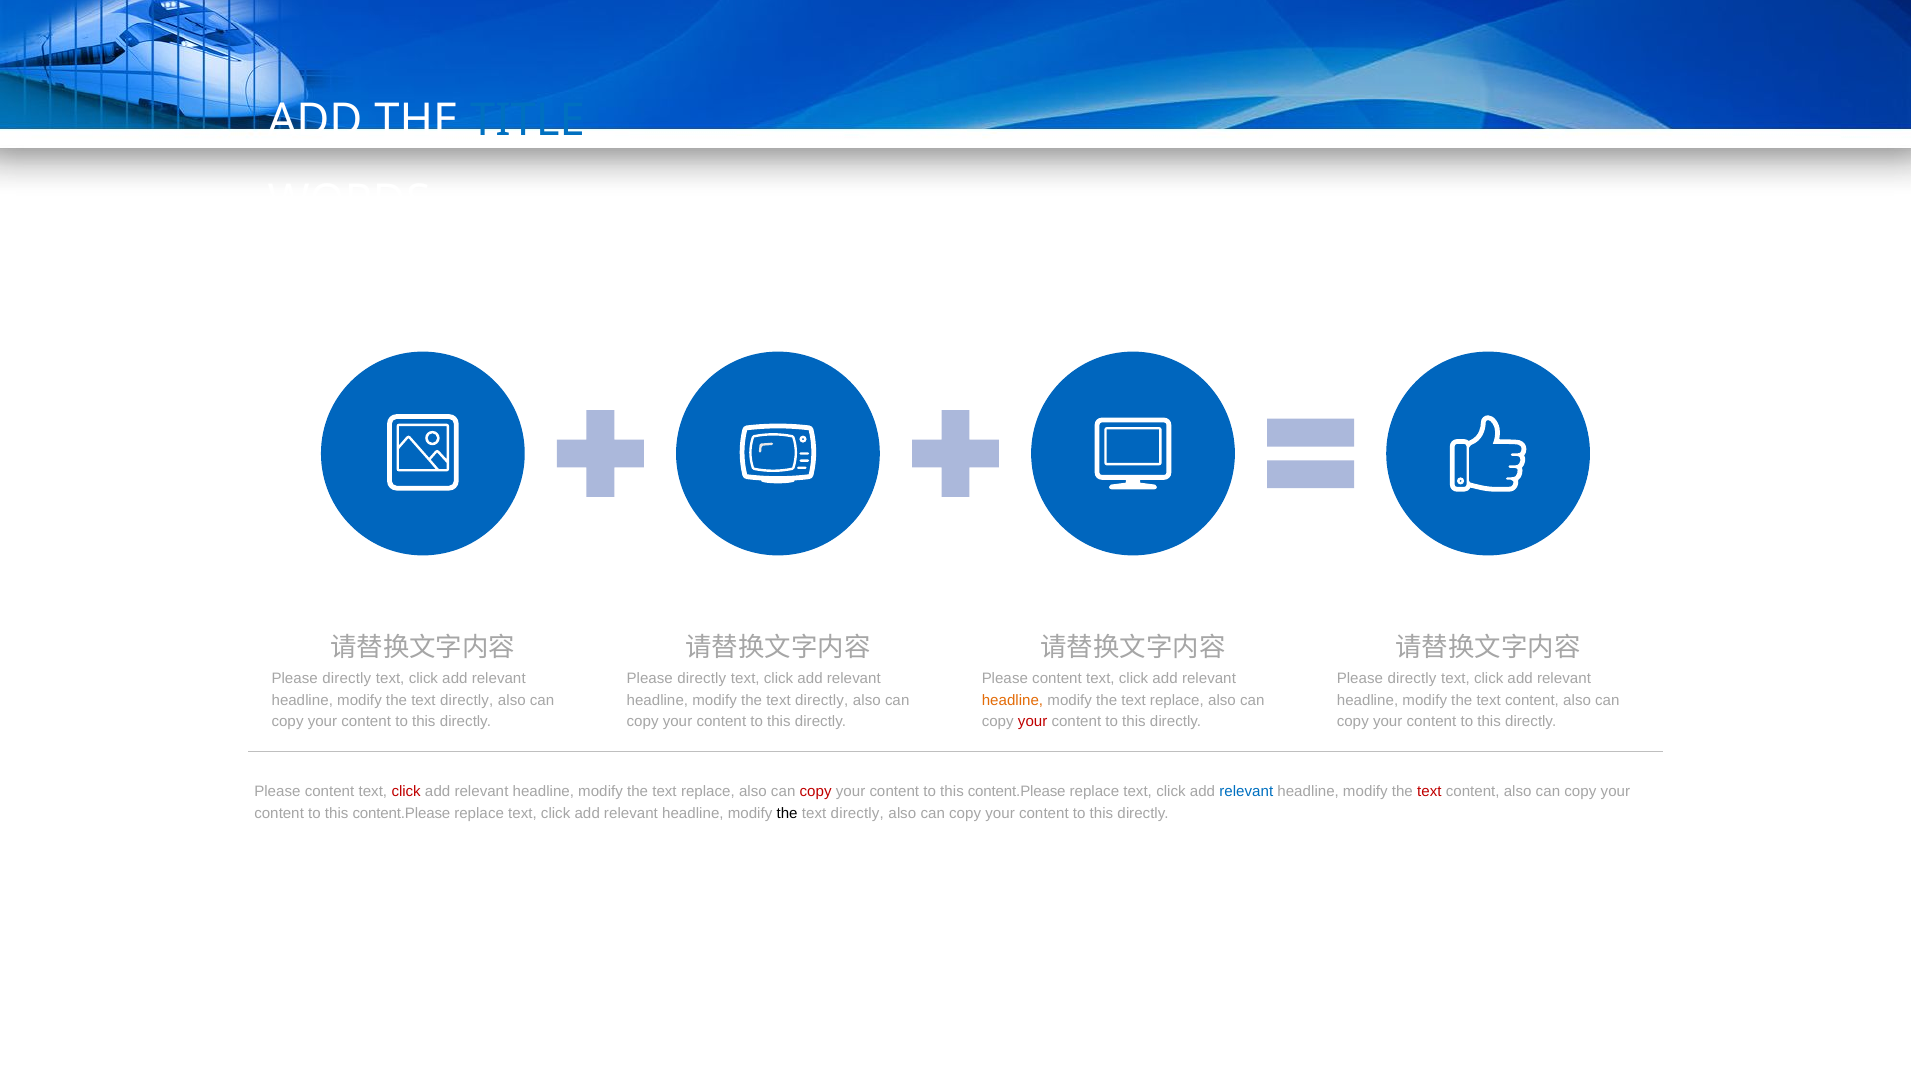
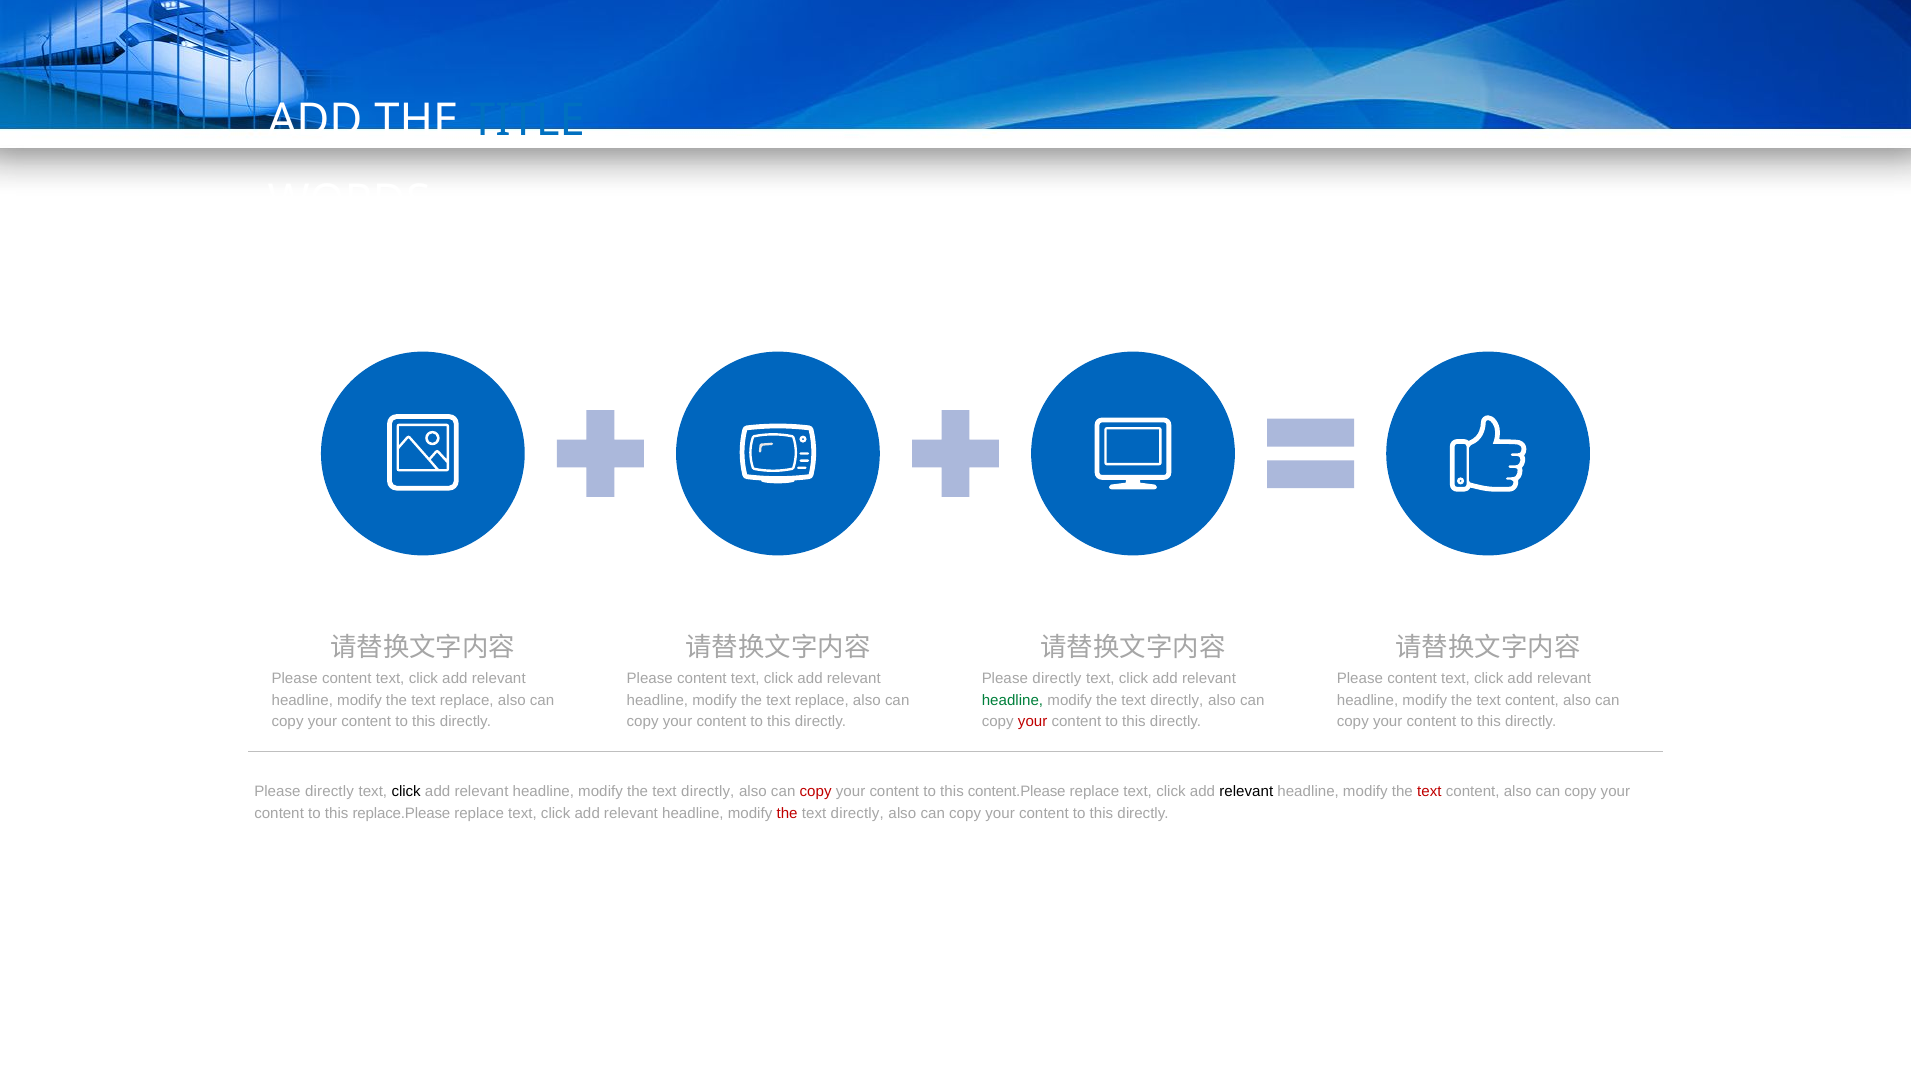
directly at (347, 679): directly -> content
directly at (702, 679): directly -> content
content at (1057, 679): content -> directly
directly at (1412, 679): directly -> content
directly at (467, 700): directly -> replace
directly at (822, 700): directly -> replace
headline at (1012, 700) colour: orange -> green
replace at (1177, 700): replace -> directly
content at (330, 791): content -> directly
click at (406, 791) colour: red -> black
replace at (708, 791): replace -> directly
relevant at (1246, 791) colour: blue -> black
content.Please at (401, 813): content.Please -> replace.Please
the at (787, 813) colour: black -> red
